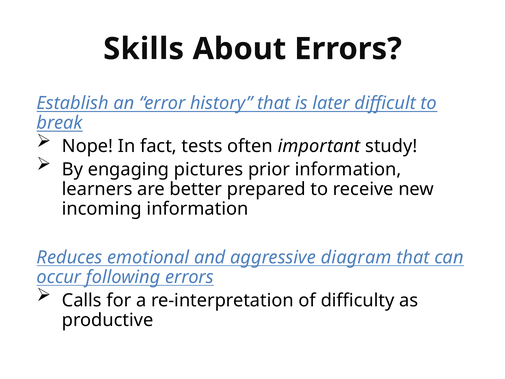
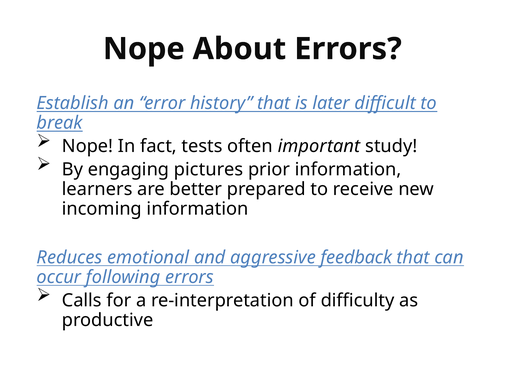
Skills at (144, 49): Skills -> Nope
diagram: diagram -> feedback
